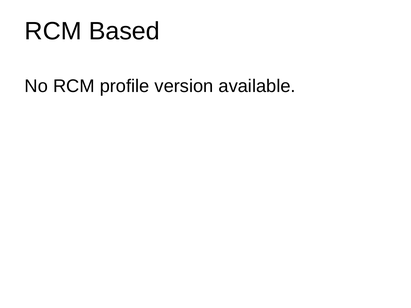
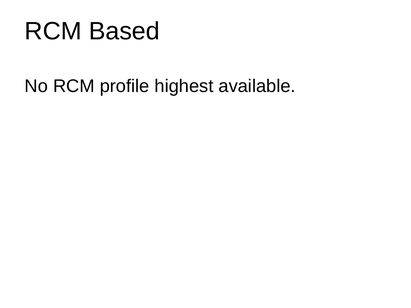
version: version -> highest
